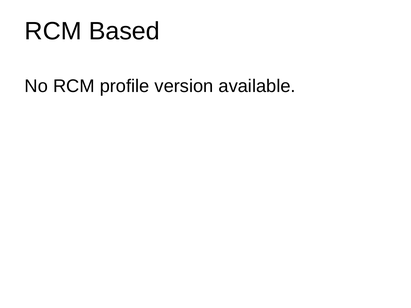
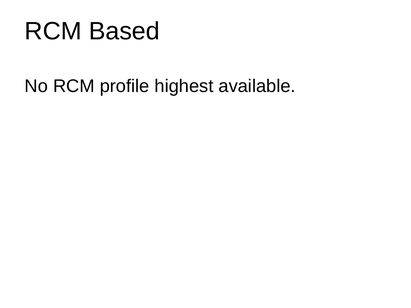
version: version -> highest
